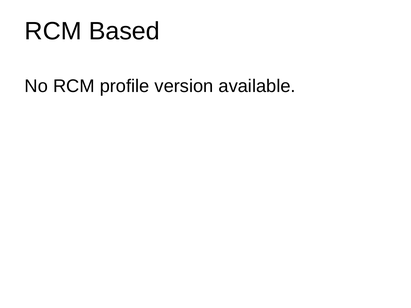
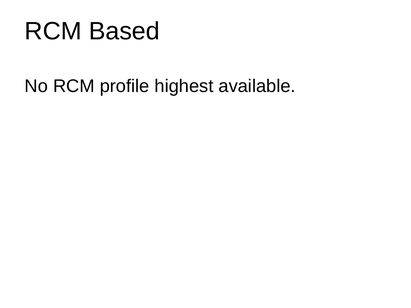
version: version -> highest
